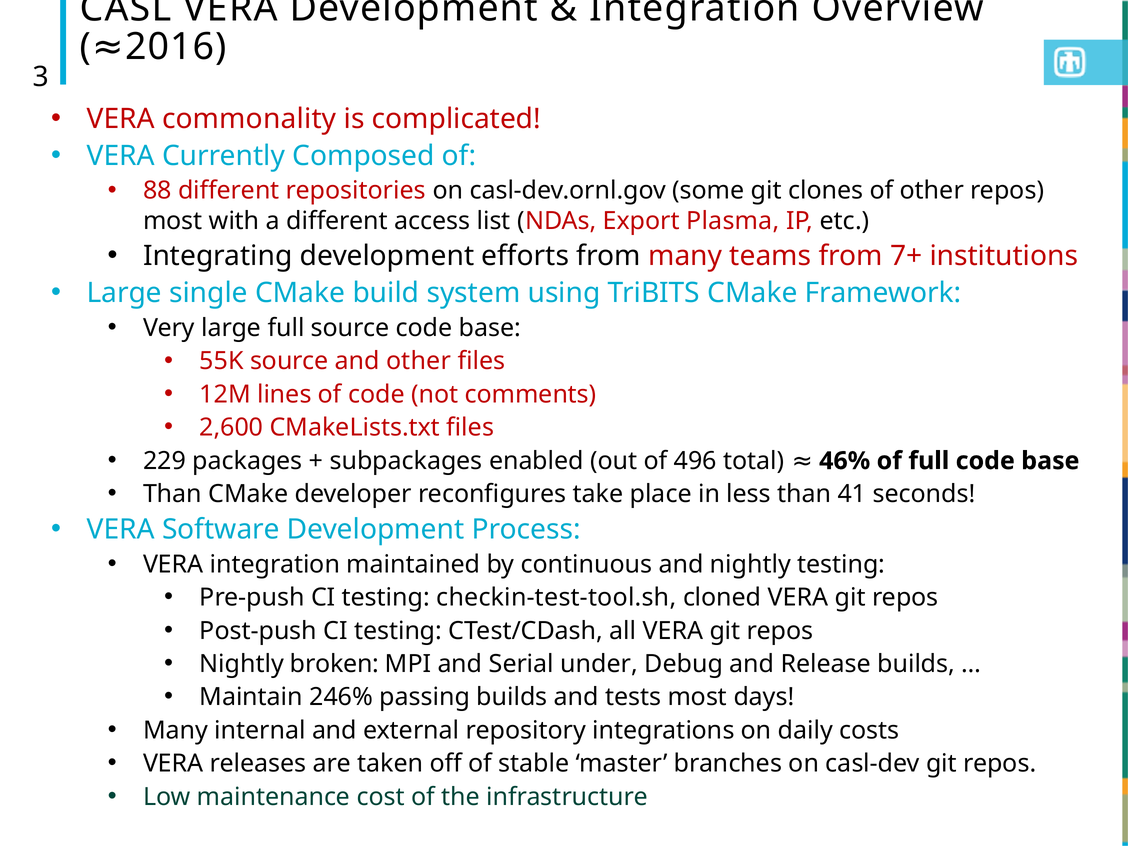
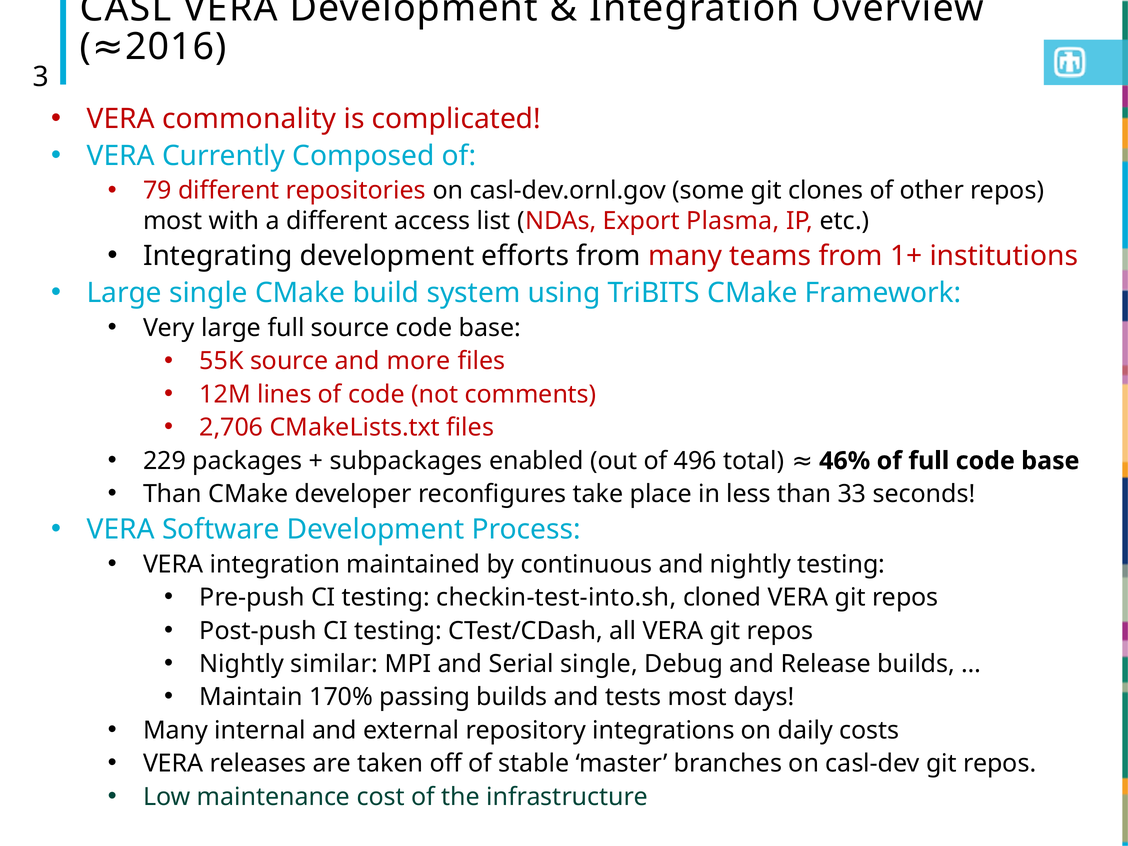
88: 88 -> 79
7+: 7+ -> 1+
and other: other -> more
2,600: 2,600 -> 2,706
41: 41 -> 33
checkin-test-tool.sh: checkin-test-tool.sh -> checkin-test-into.sh
broken: broken -> similar
Serial under: under -> single
246%: 246% -> 170%
